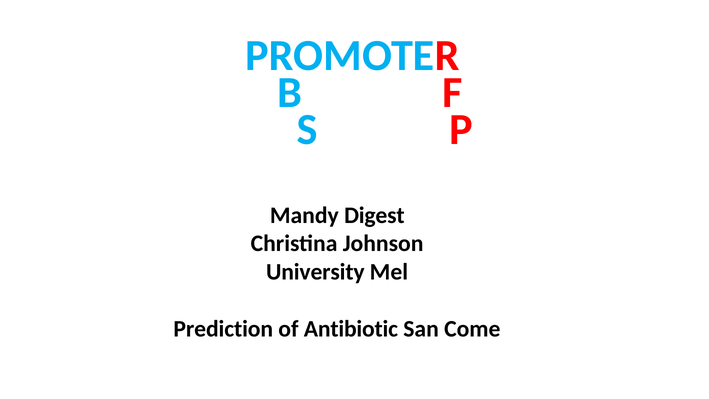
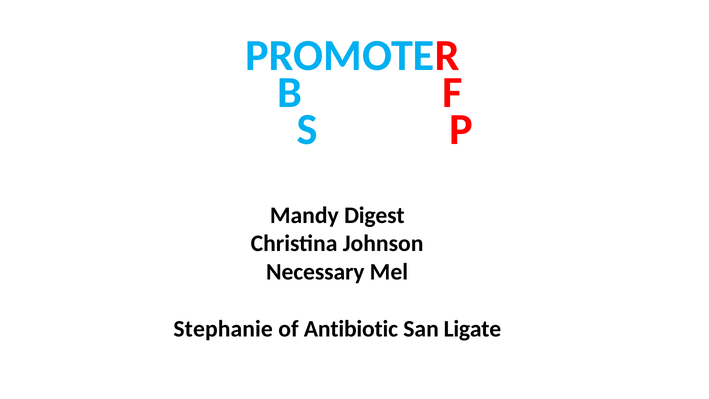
University: University -> Necessary
Prediction: Prediction -> Stephanie
Come: Come -> Ligate
